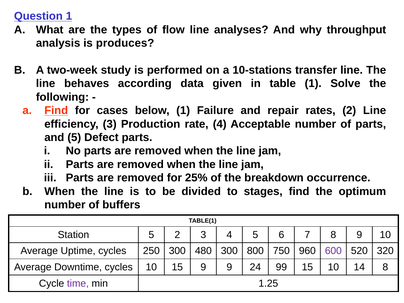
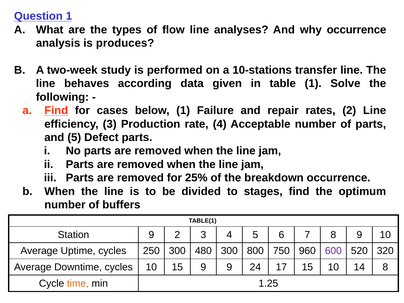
why throughput: throughput -> occurrence
Station 5: 5 -> 9
99: 99 -> 17
time colour: purple -> orange
